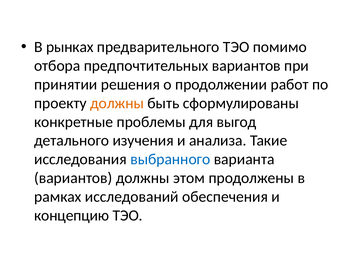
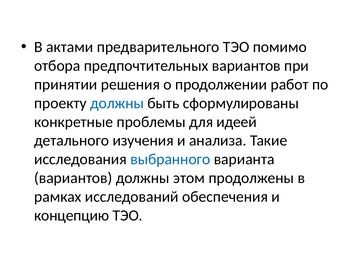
рынках: рынках -> актами
должны at (117, 103) colour: orange -> blue
выгод: выгод -> идеей
